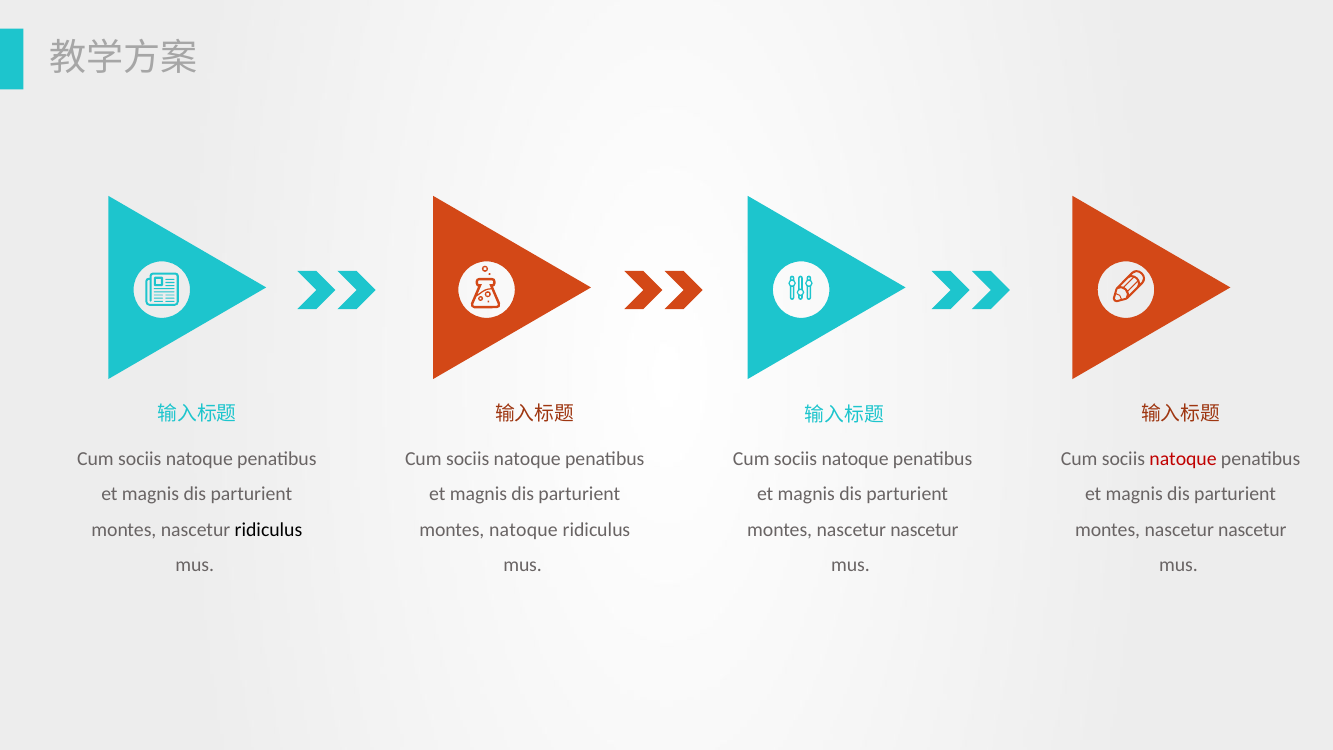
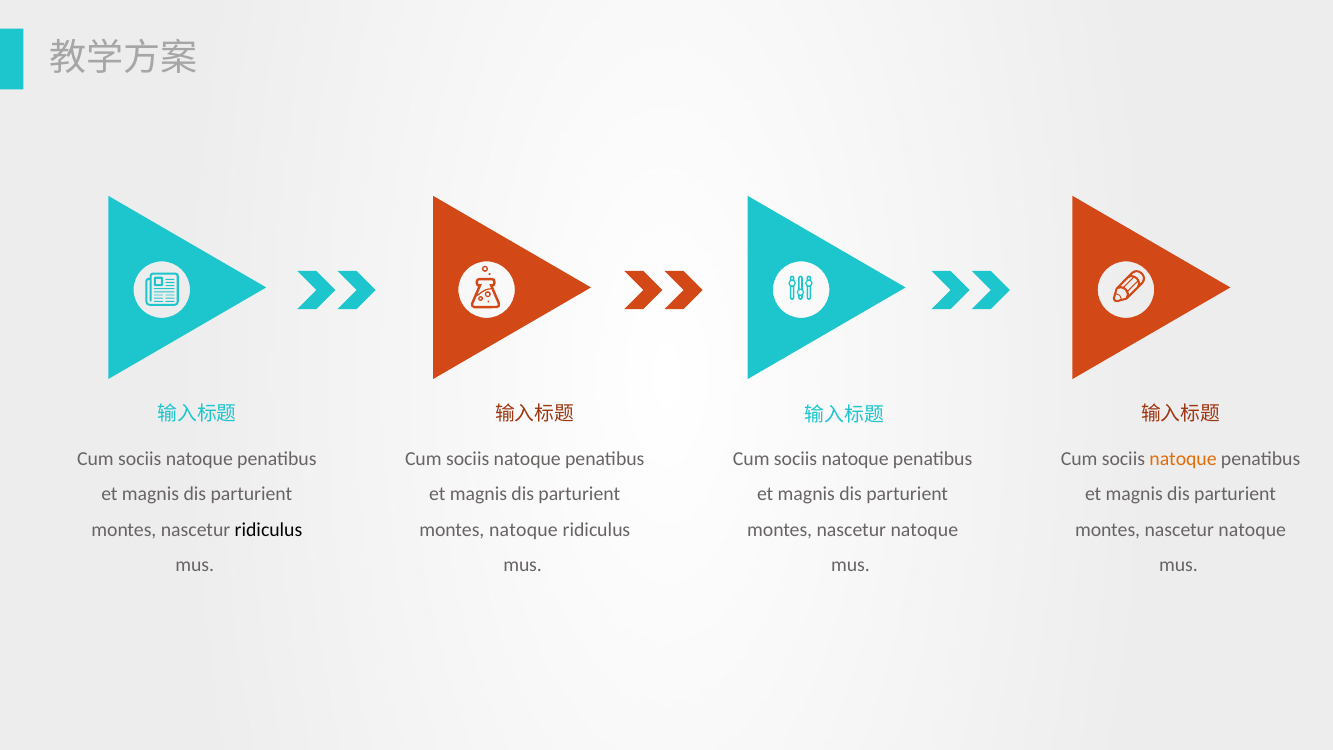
natoque at (1183, 459) colour: red -> orange
nascetur at (924, 530): nascetur -> natoque
nascetur at (1252, 530): nascetur -> natoque
